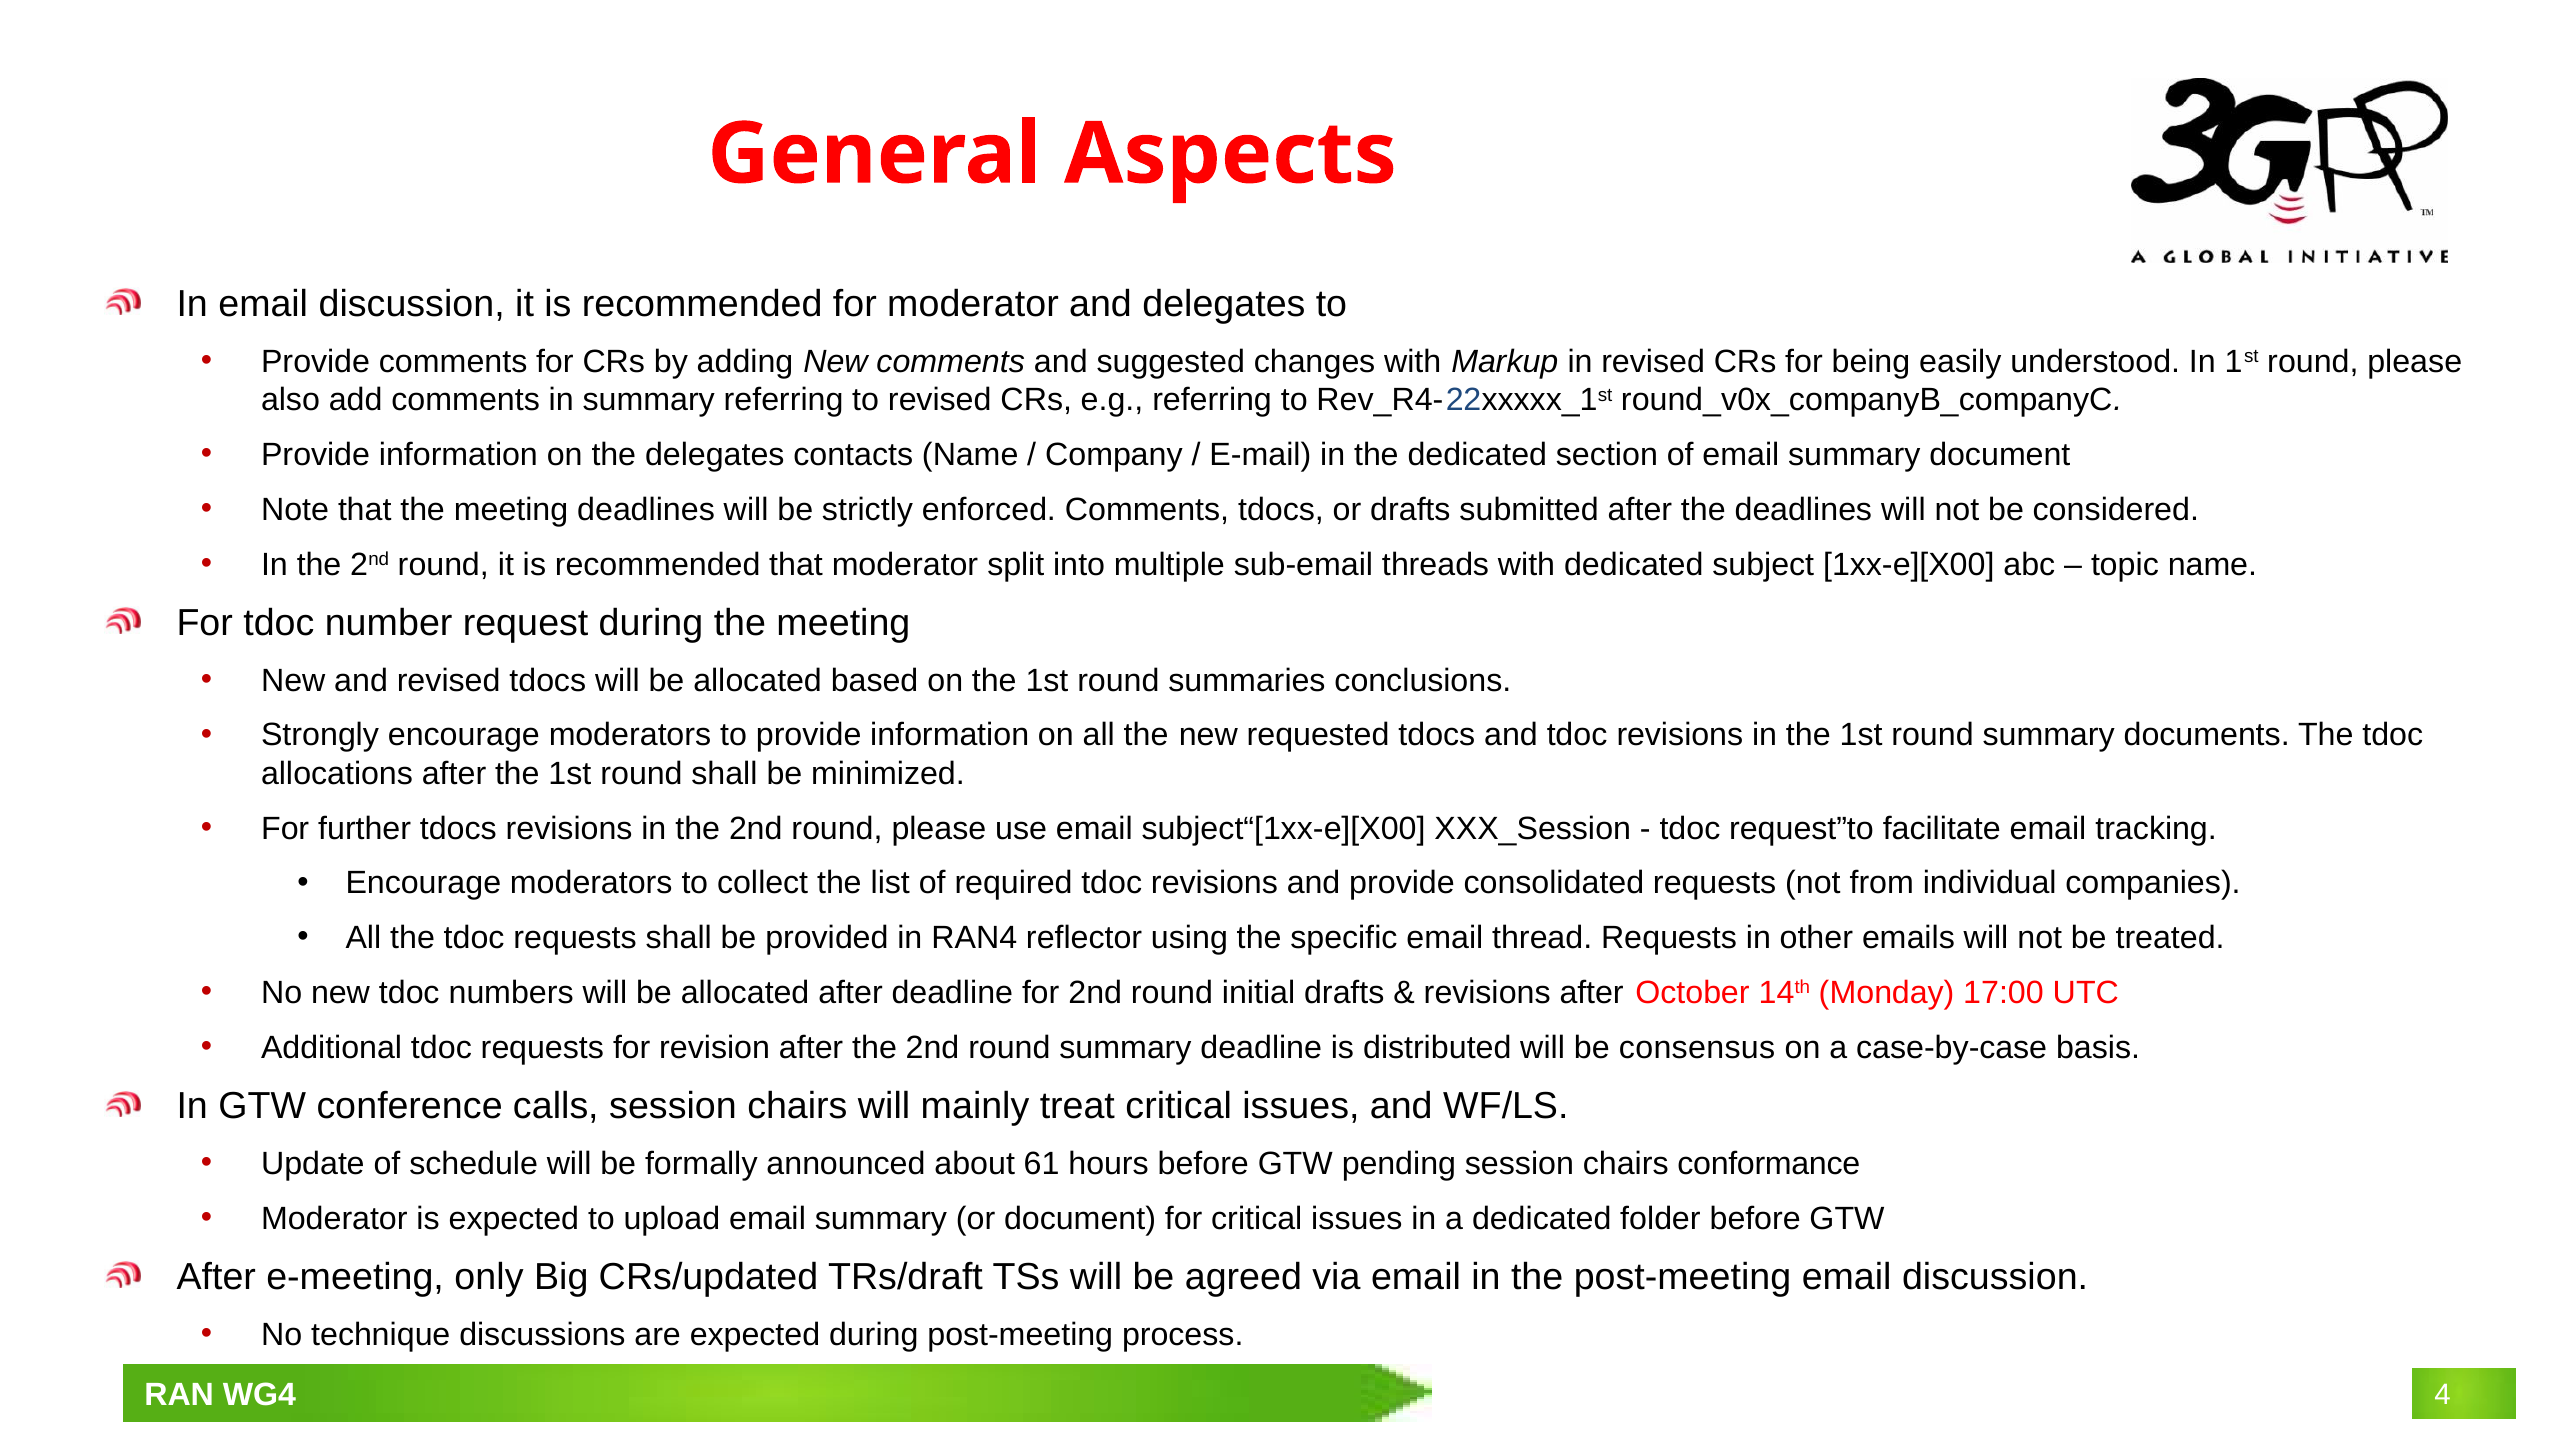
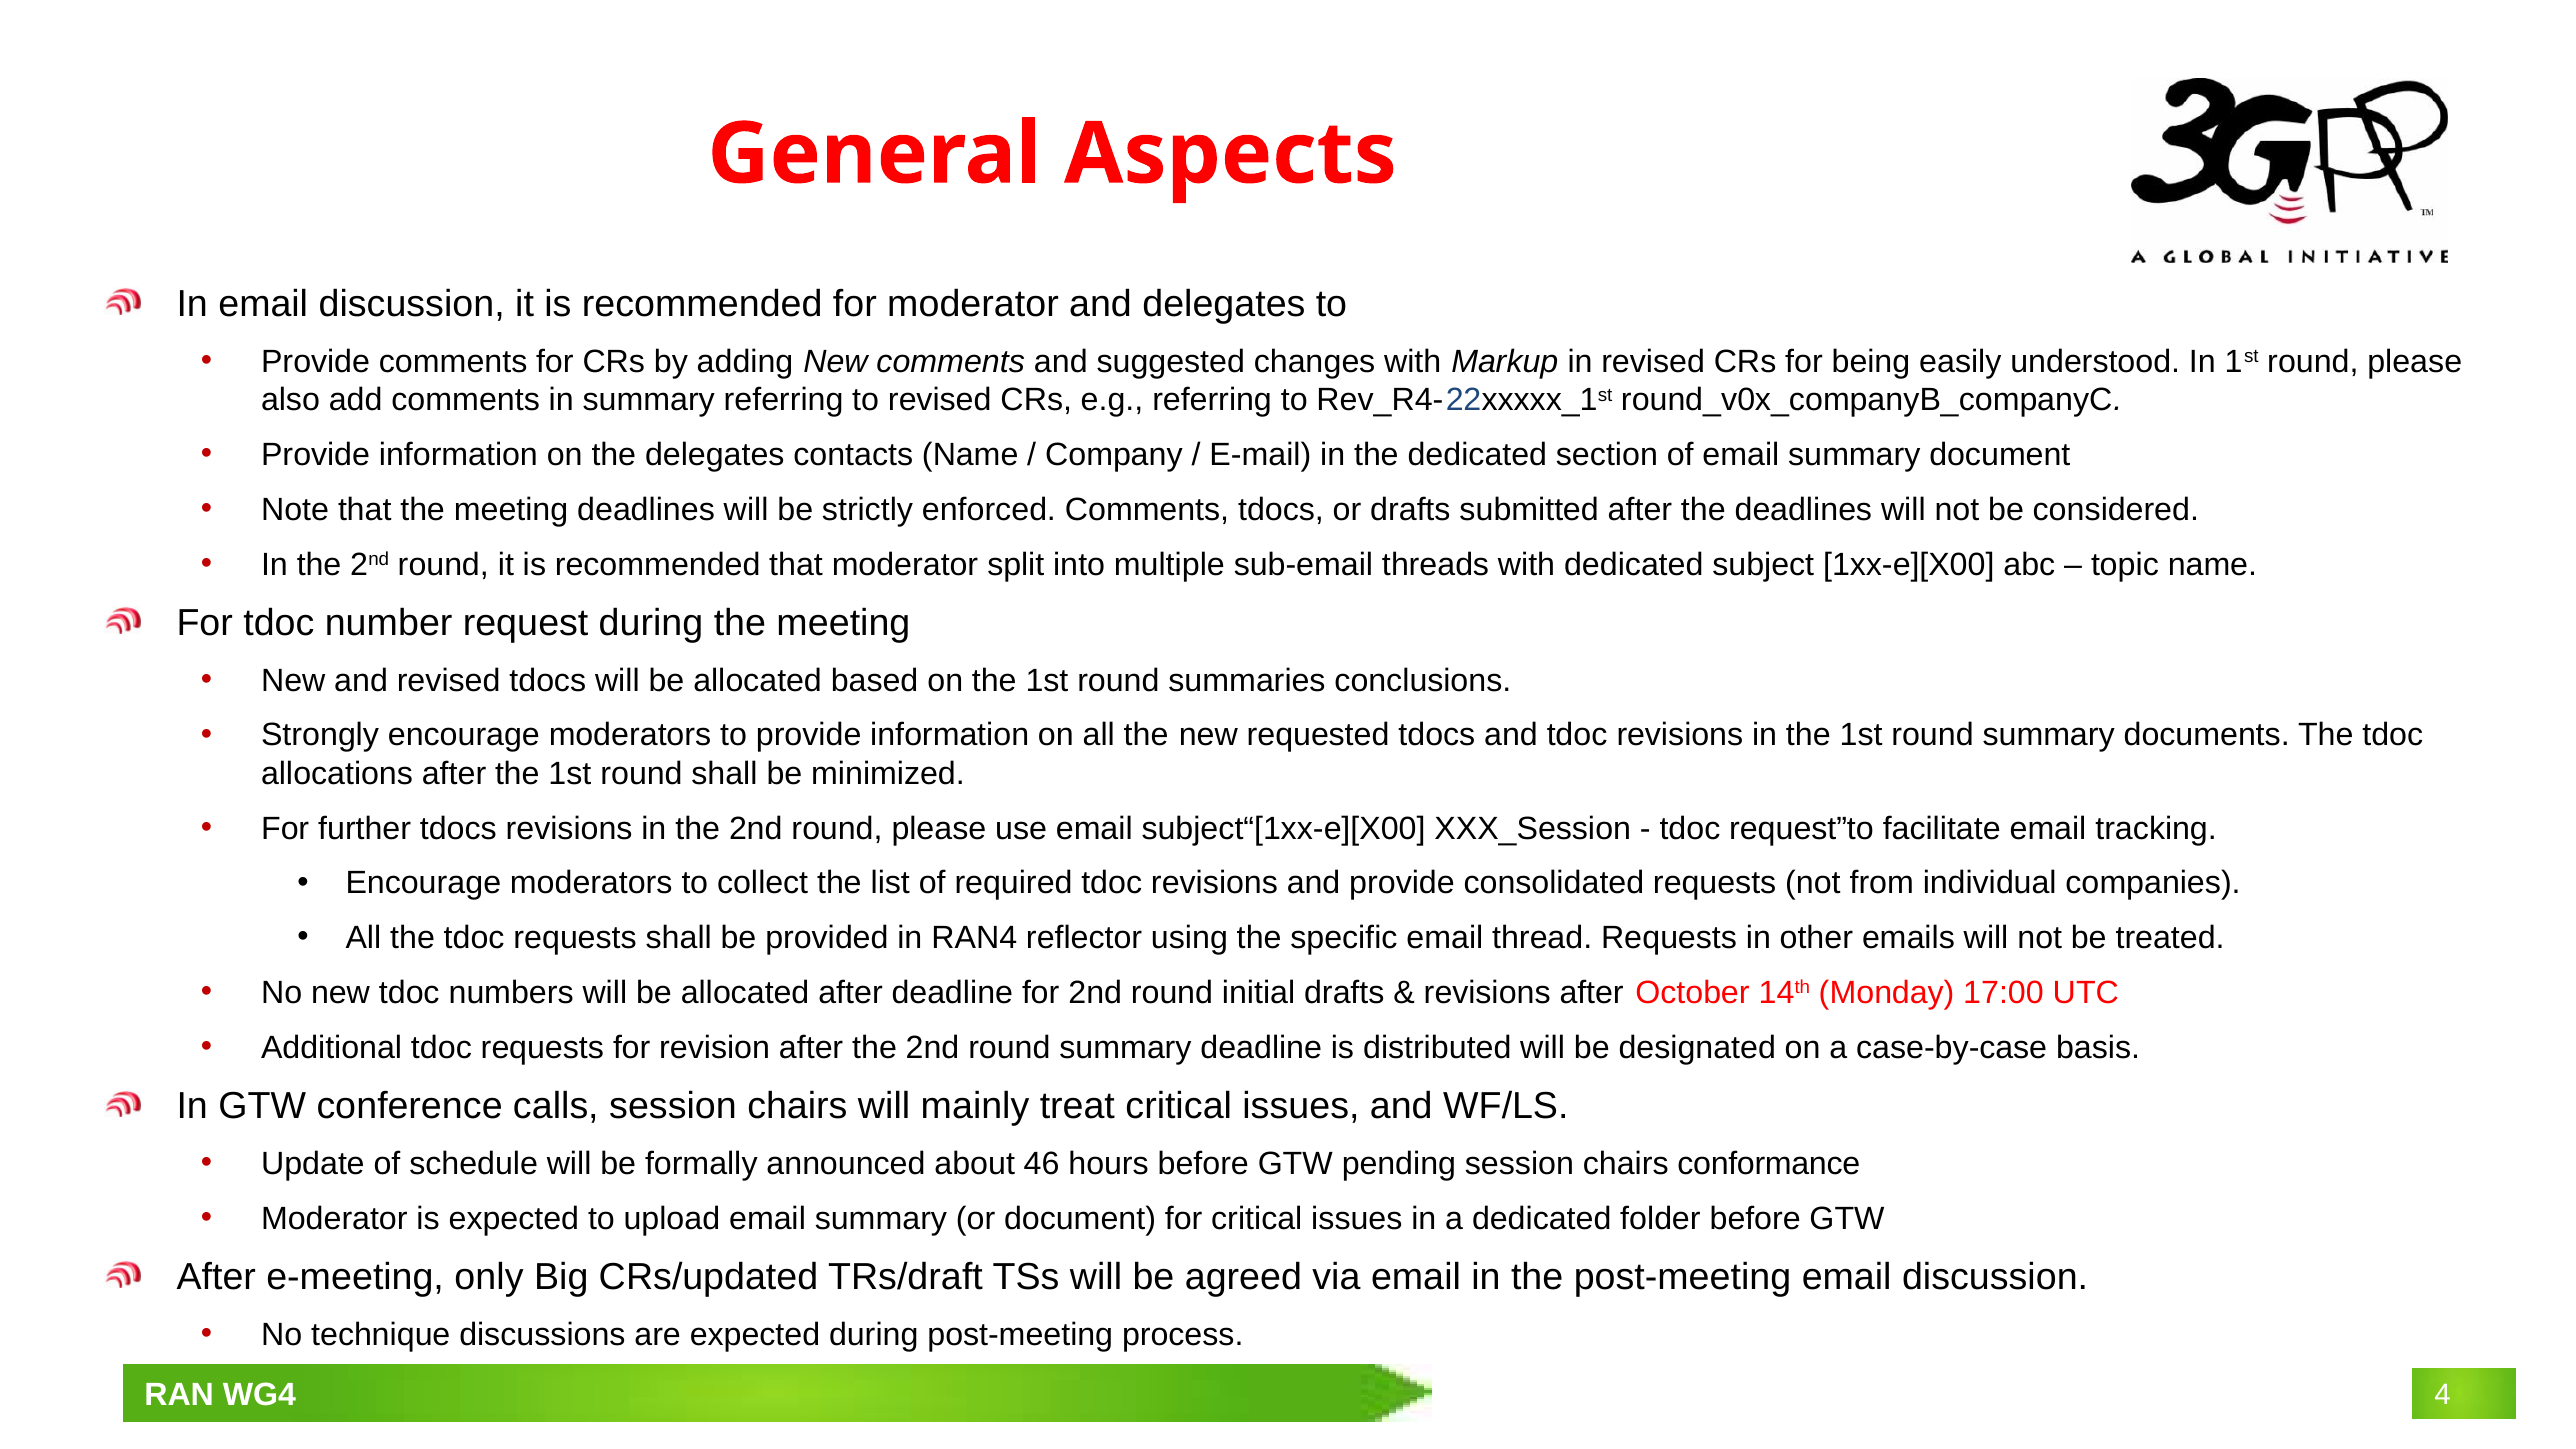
consensus: consensus -> designated
61: 61 -> 46
